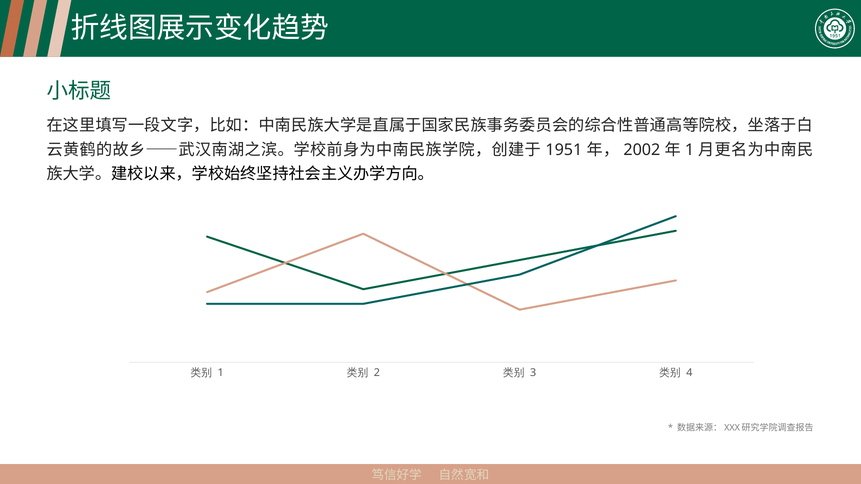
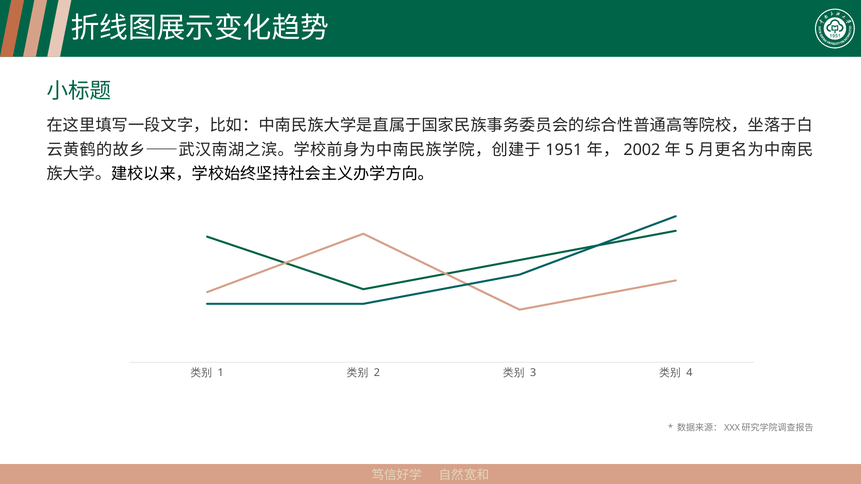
1 at (690, 150): 1 -> 5
